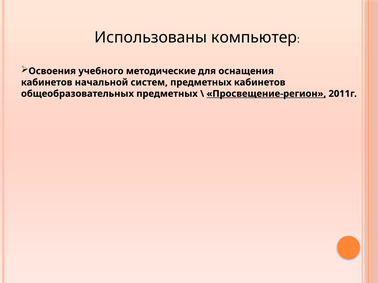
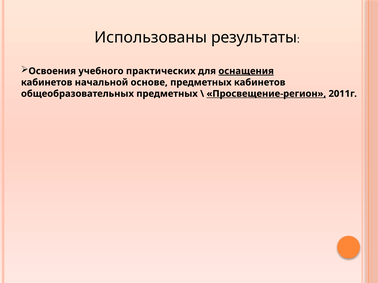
компьютер: компьютер -> результаты
методические: методические -> практических
оснащения underline: none -> present
систем: систем -> основе
